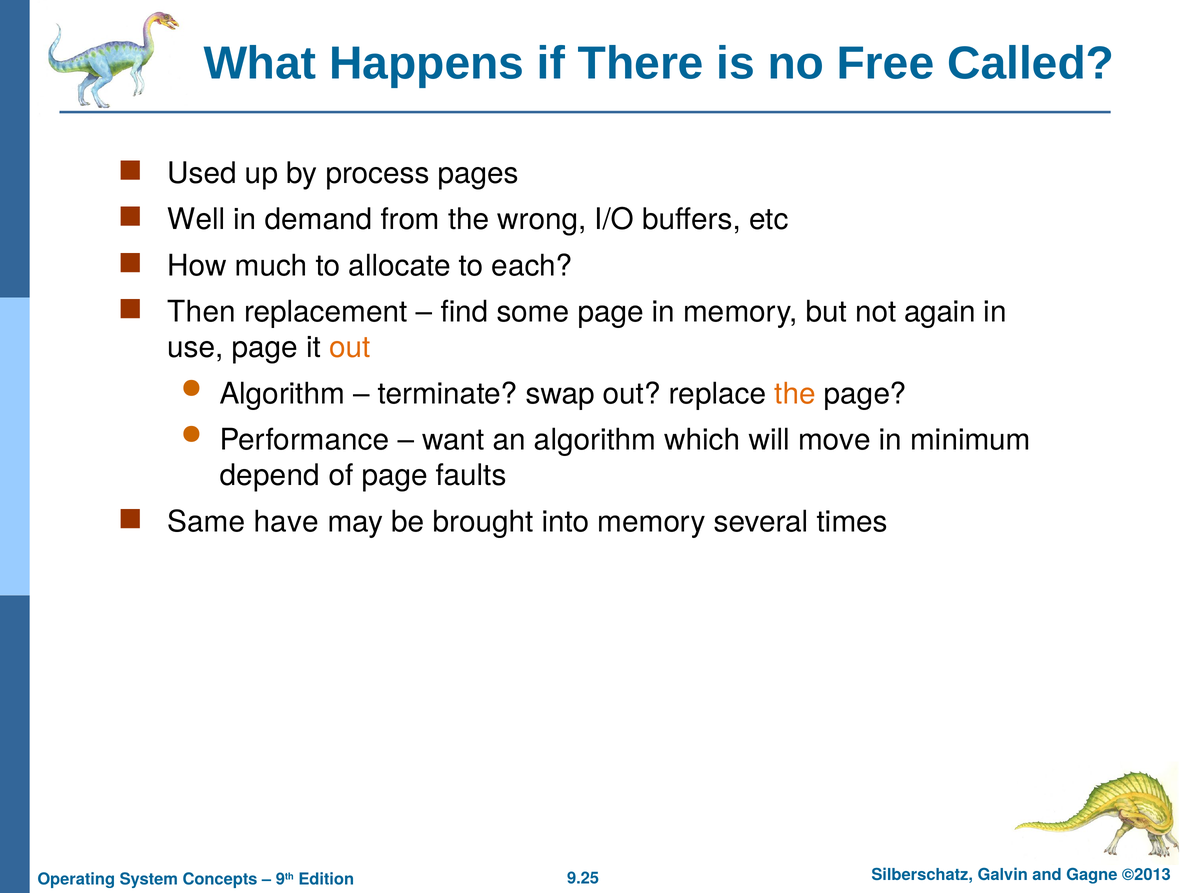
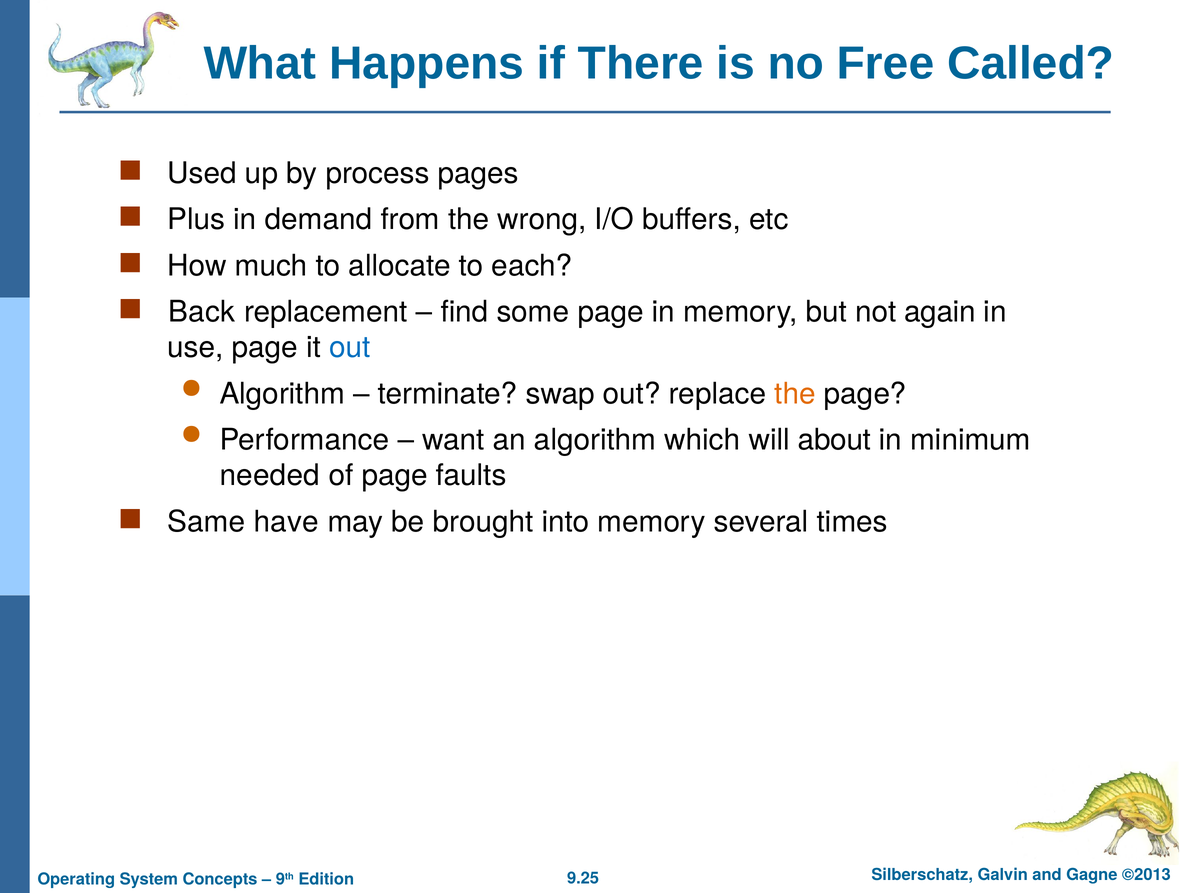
Well: Well -> Plus
Then: Then -> Back
out at (350, 347) colour: orange -> blue
move: move -> about
depend: depend -> needed
